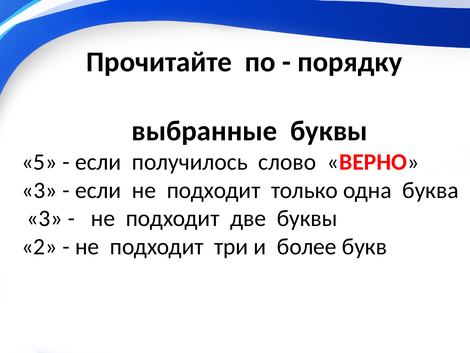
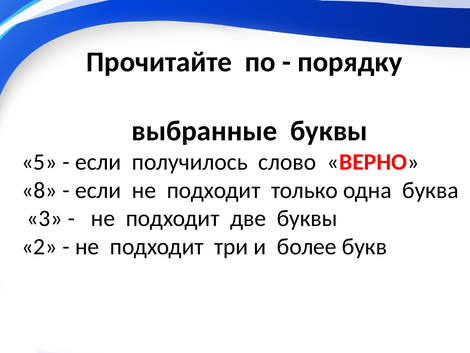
3 at (39, 190): 3 -> 8
